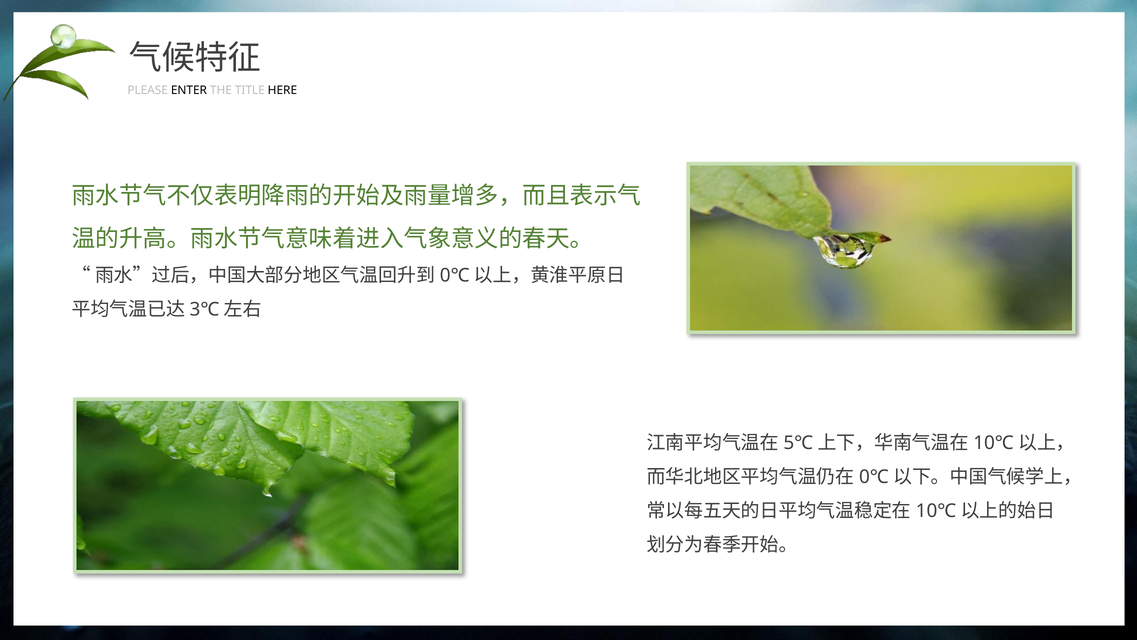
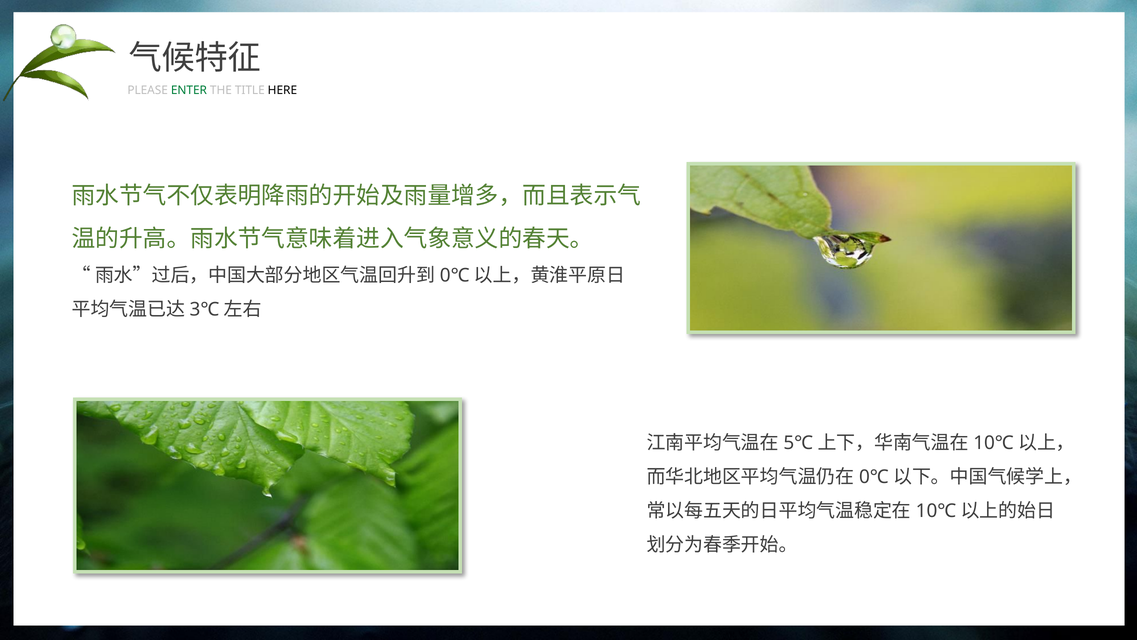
ENTER colour: black -> green
